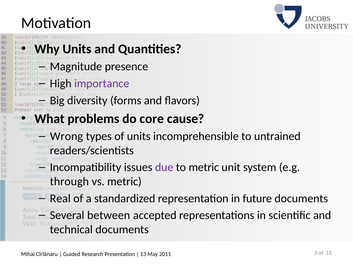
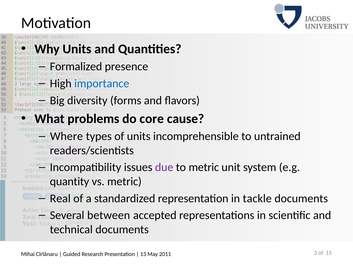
Magnitude: Magnitude -> Formalized
importance colour: purple -> blue
Wrong: Wrong -> Where
through: through -> quantity
future: future -> tackle
